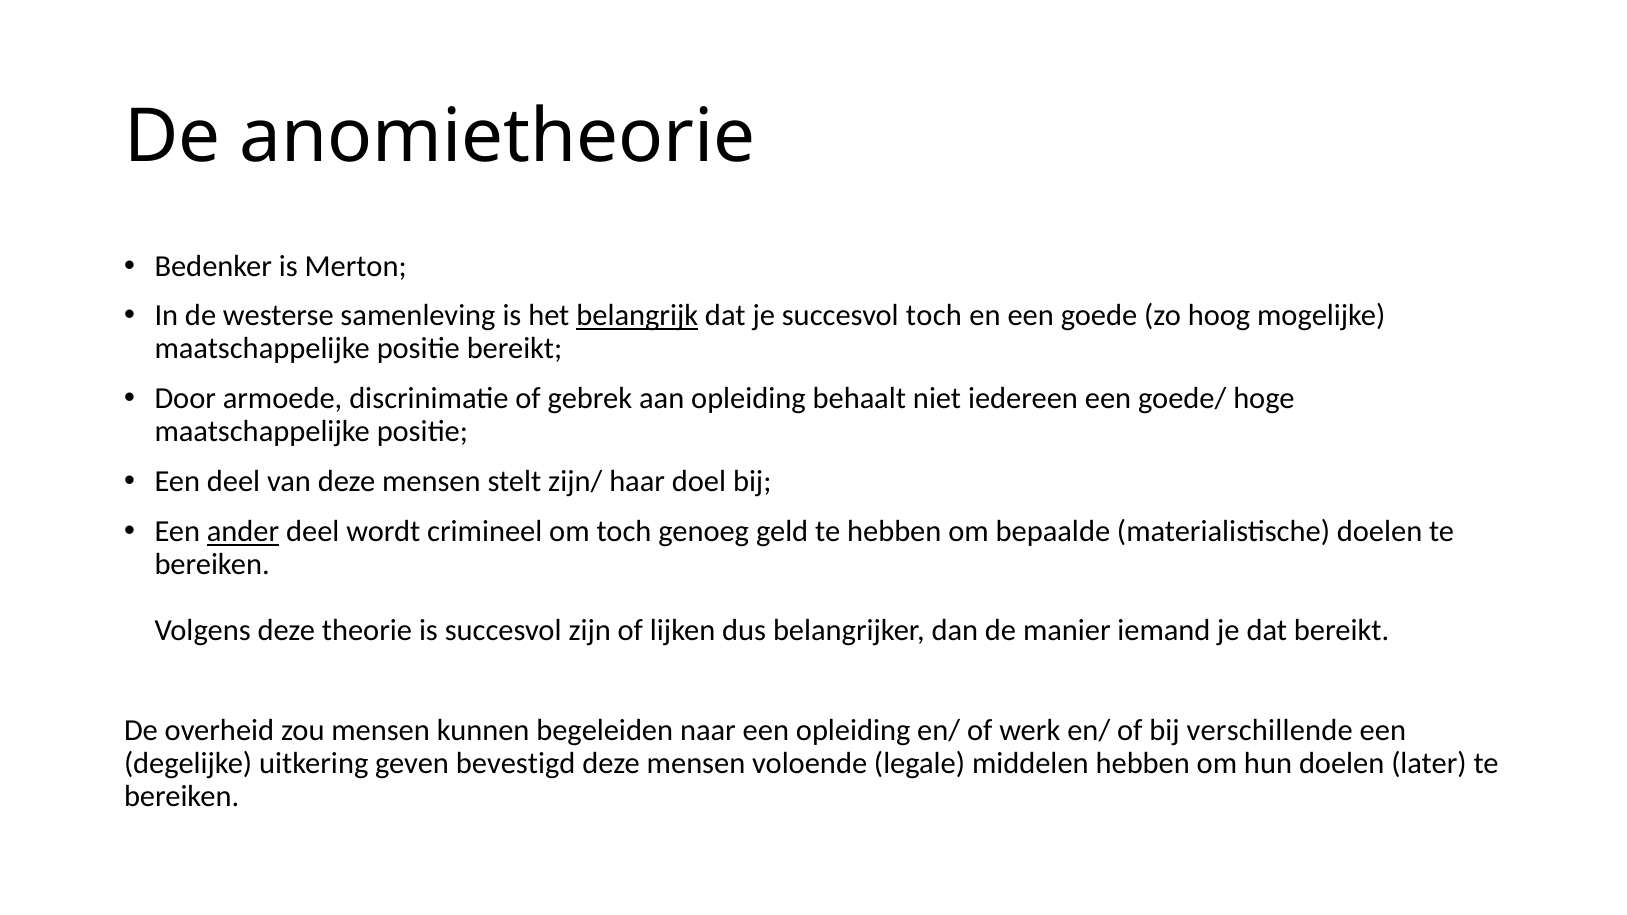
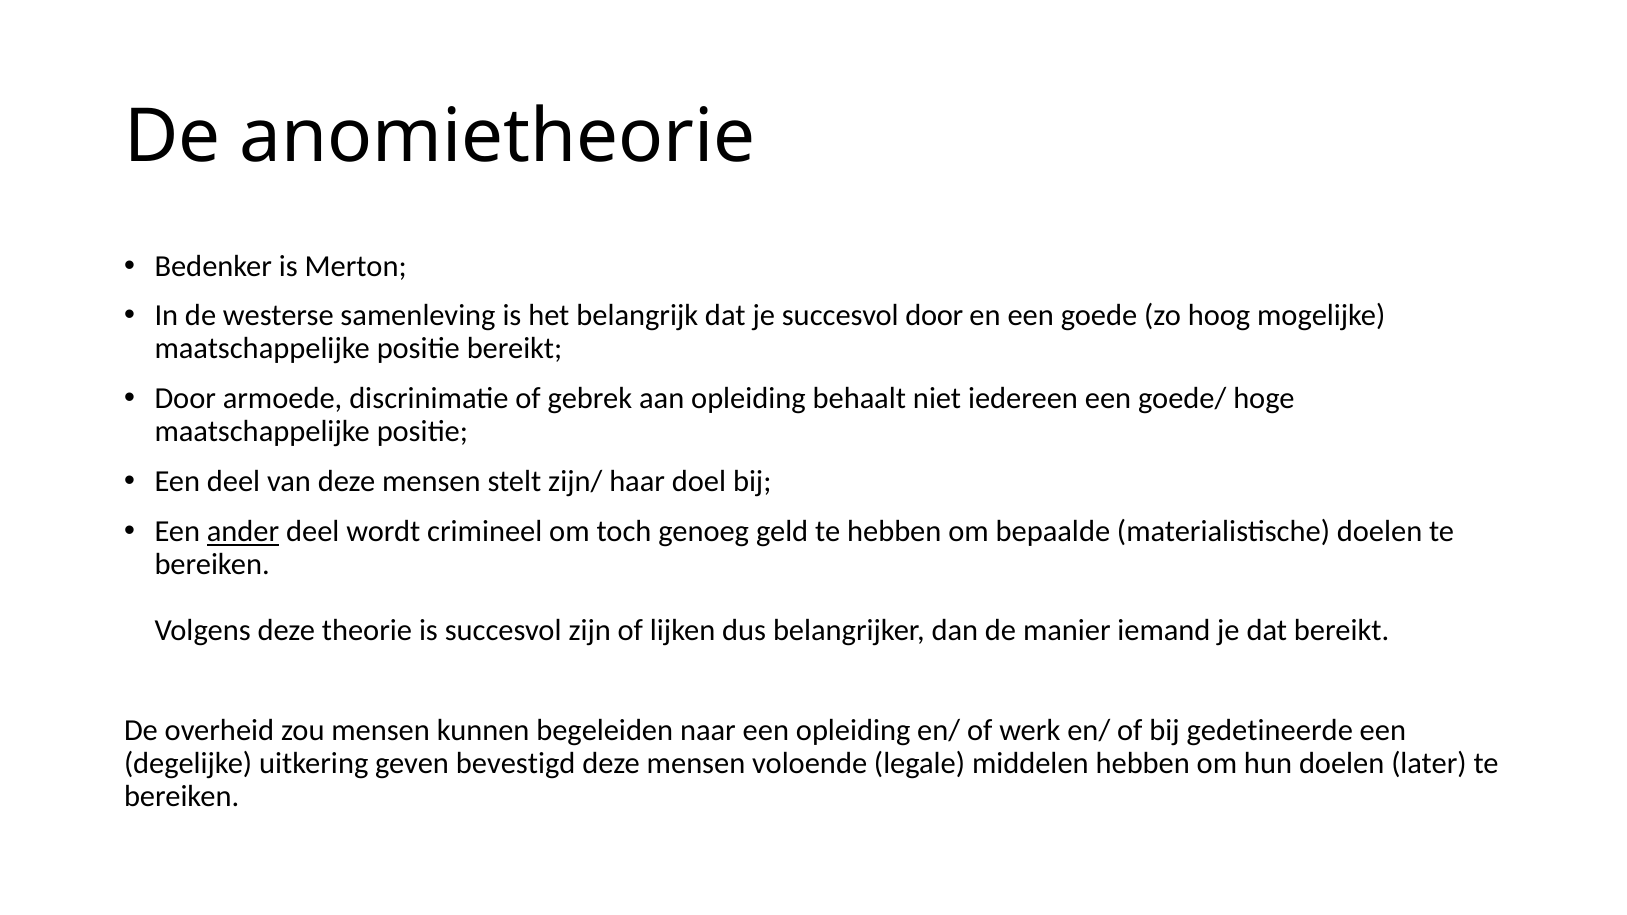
belangrijk underline: present -> none
succesvol toch: toch -> door
verschillende: verschillende -> gedetineerde
